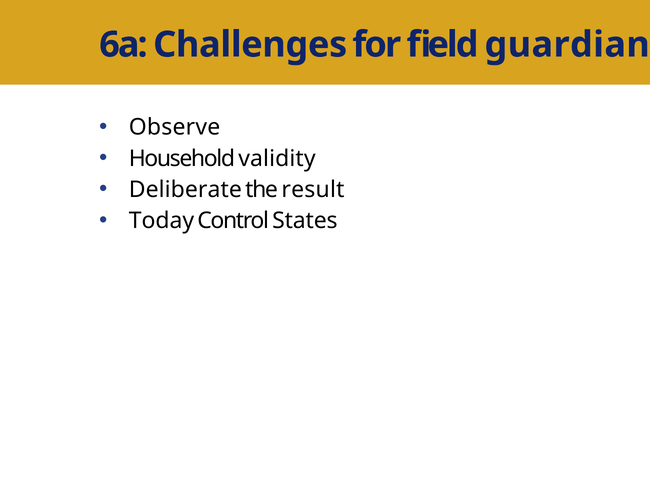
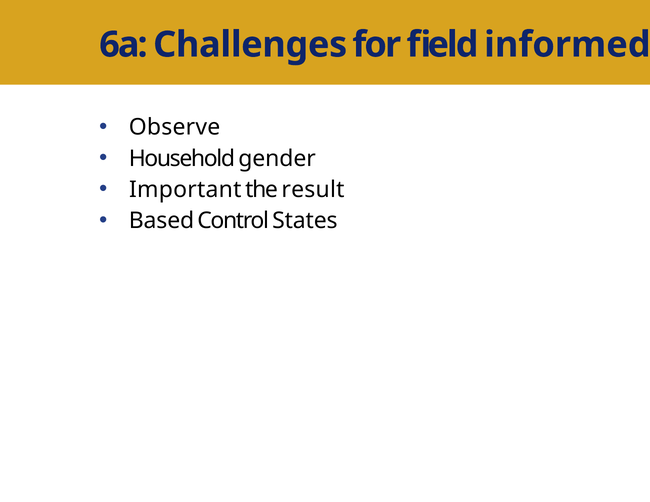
guardian: guardian -> informed
validity: validity -> gender
Deliberate: Deliberate -> Important
Today: Today -> Based
